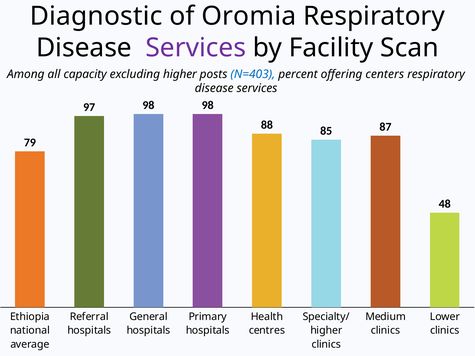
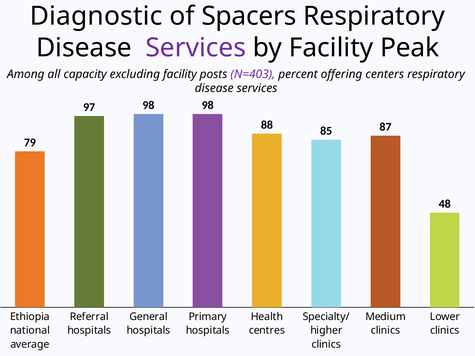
Oromia: Oromia -> Spacers
Scan: Scan -> Peak
excluding higher: higher -> facility
N=403 colour: blue -> purple
